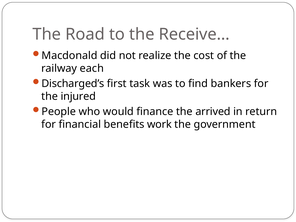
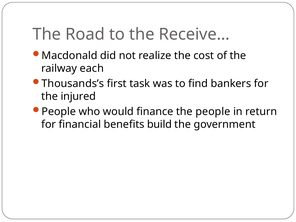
Discharged’s: Discharged’s -> Thousands’s
the arrived: arrived -> people
work: work -> build
